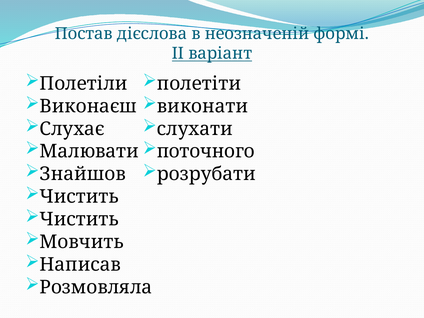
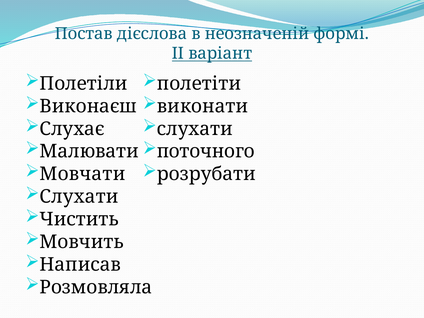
Знайшов: Знайшов -> Мовчати
Чистить at (79, 197): Чистить -> Слухати
